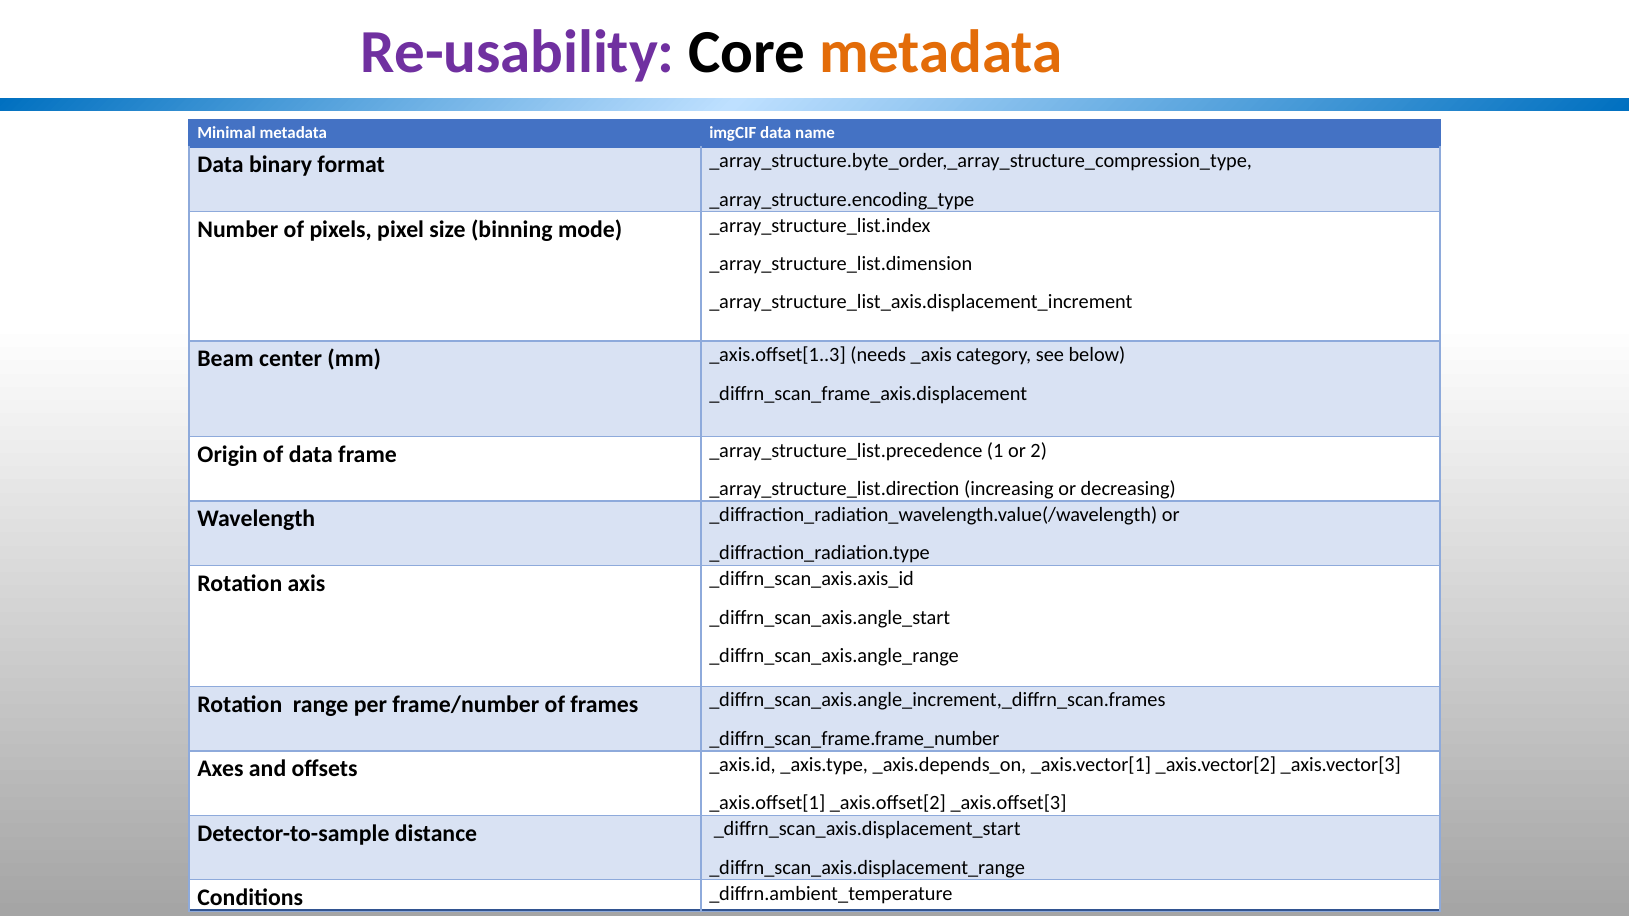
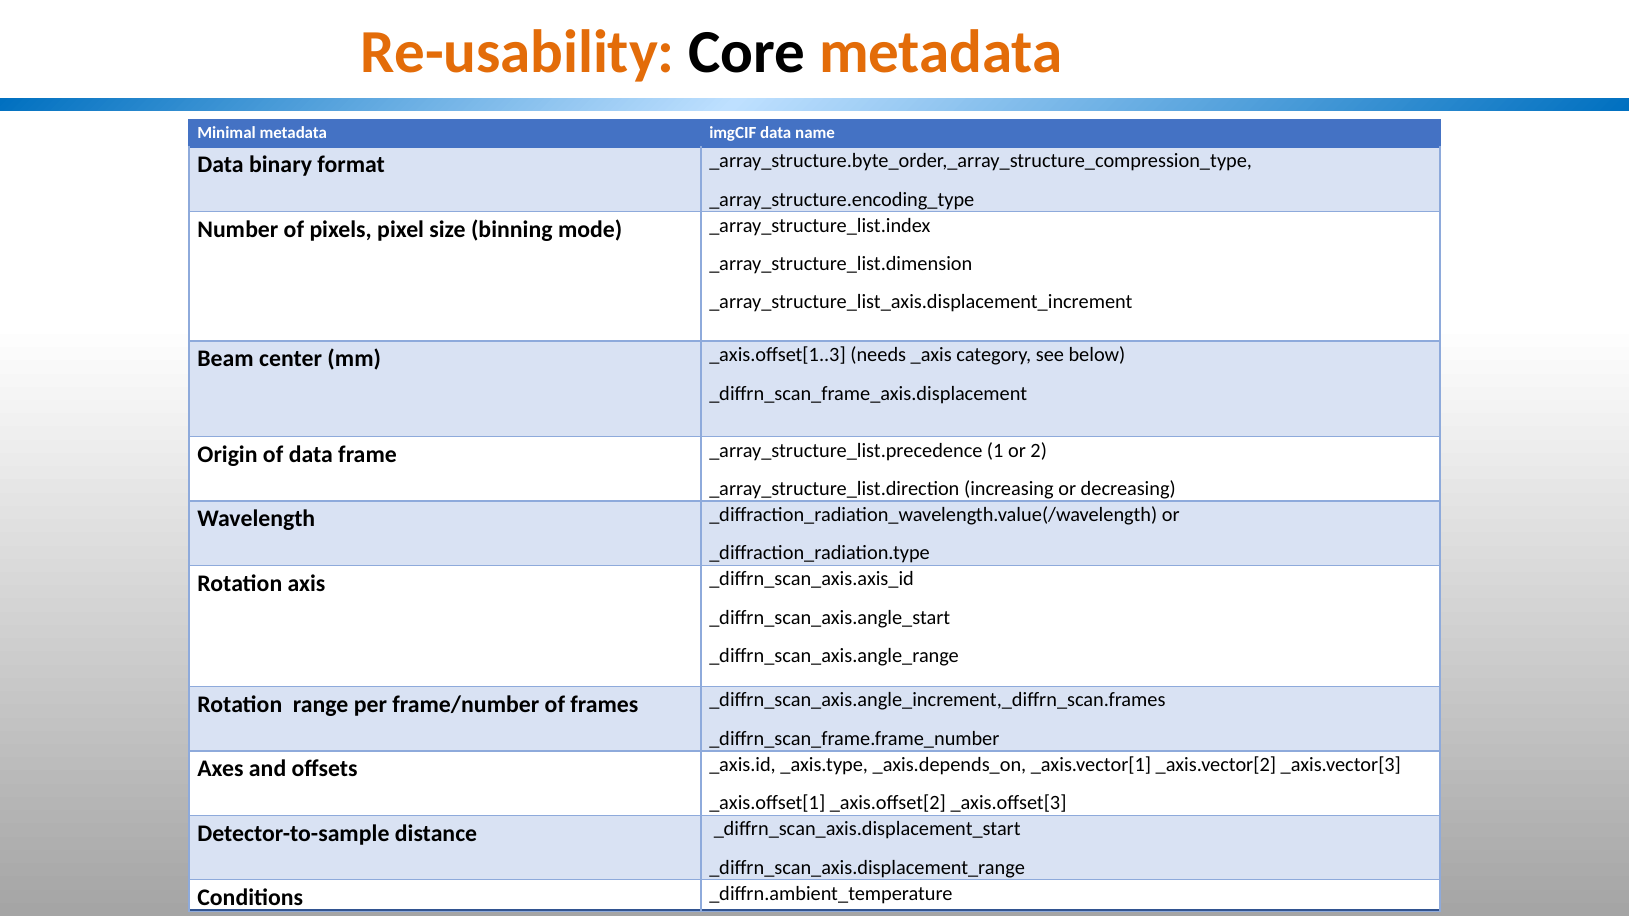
Re-usability colour: purple -> orange
